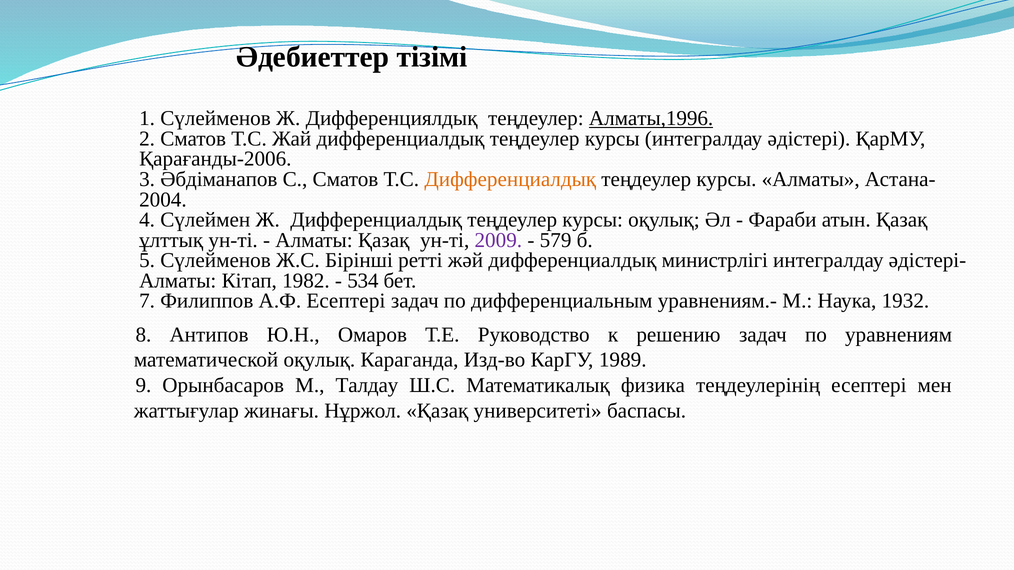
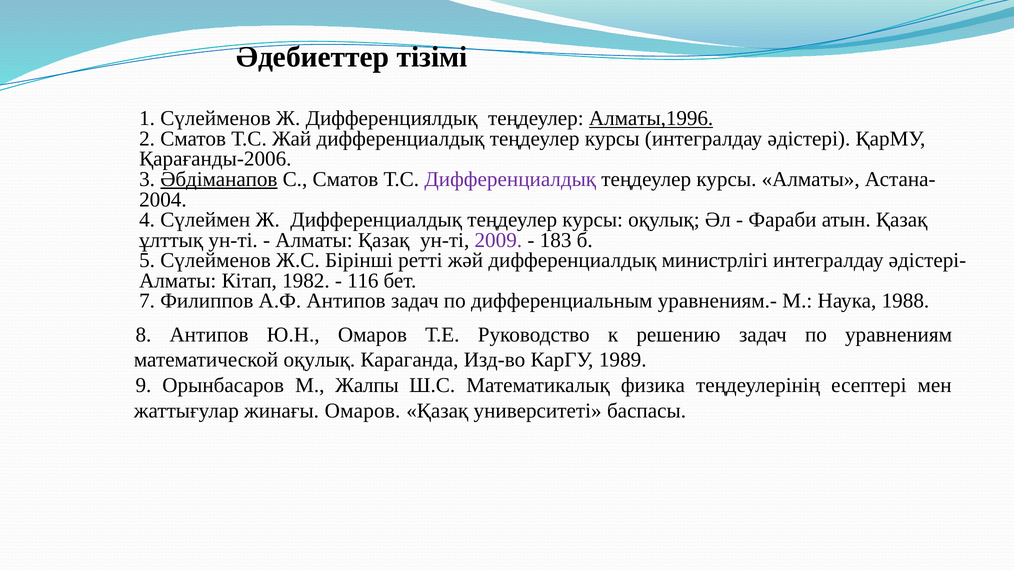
Әбдіманапов underline: none -> present
Дифференциалдық at (510, 179) colour: orange -> purple
579: 579 -> 183
534: 534 -> 116
А.Ф Есептері: Есептері -> Антипов
1932: 1932 -> 1988
Талдау: Талдау -> Жалпы
жинағы Нұржол: Нұржол -> Омаров
